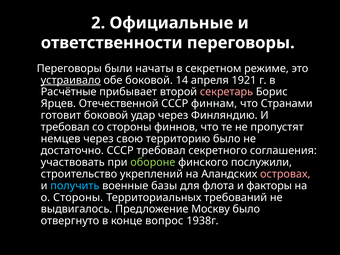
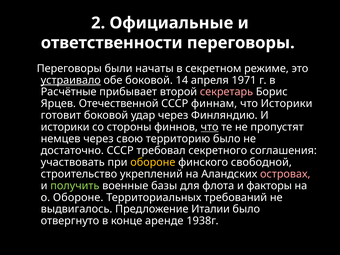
1921: 1921 -> 1971
что Странами: Странами -> Историки
требовал at (65, 127): требовал -> историки
что at (210, 127) underline: none -> present
обороне at (153, 162) colour: light green -> yellow
послужили: послужили -> свободной
получить colour: light blue -> light green
о Стороны: Стороны -> Обороне
Москву: Москву -> Италии
вопрос: вопрос -> аренде
